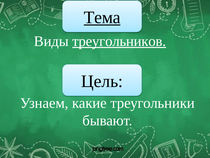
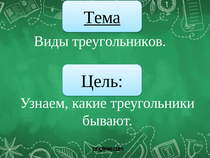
треугольников underline: present -> none
